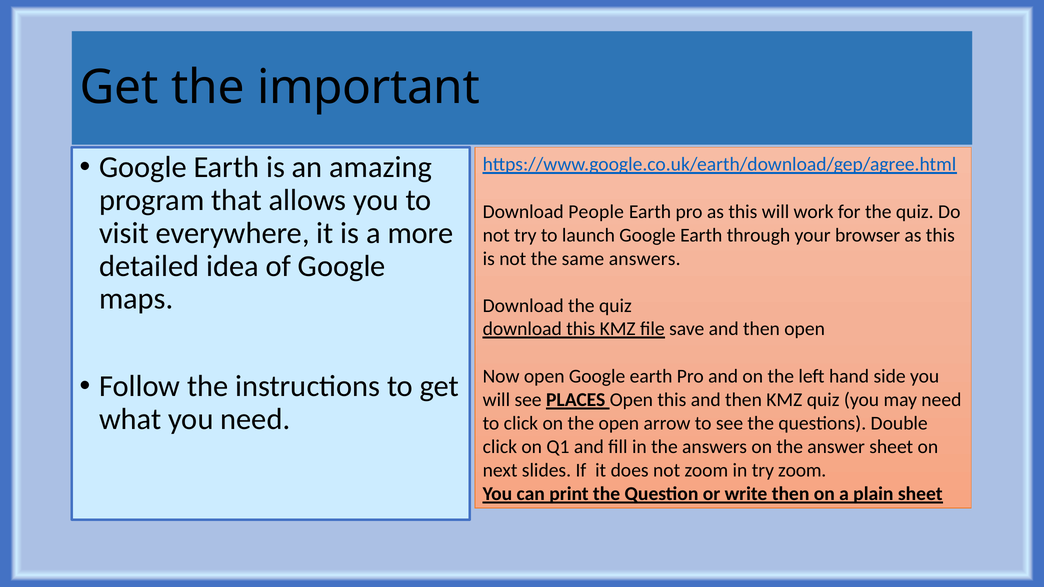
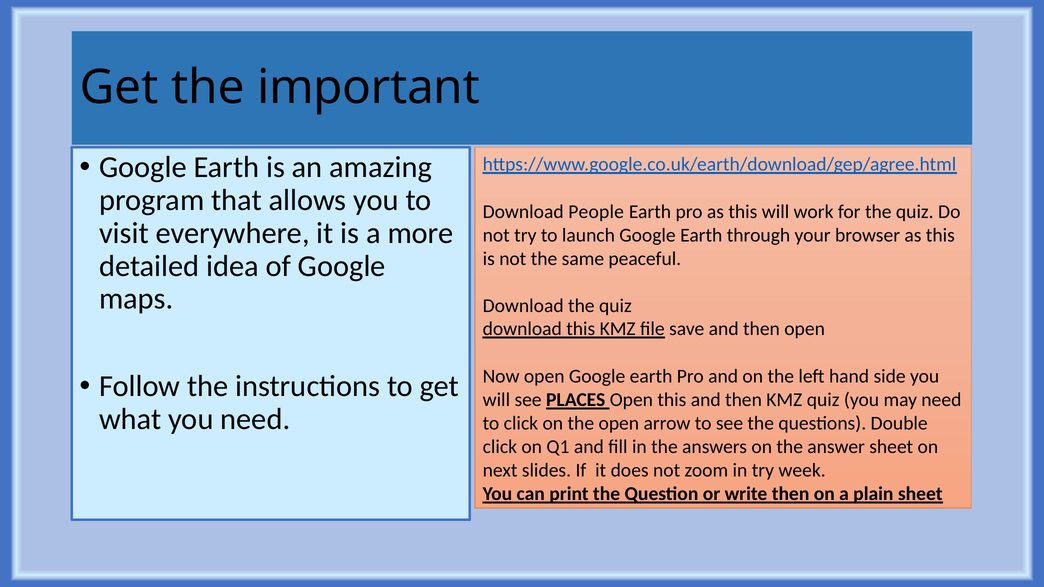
same answers: answers -> peaceful
try zoom: zoom -> week
